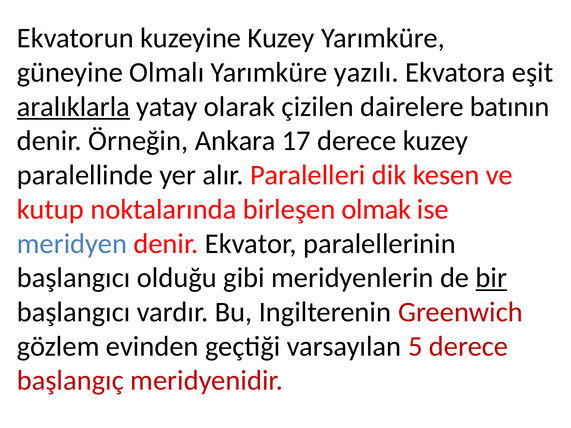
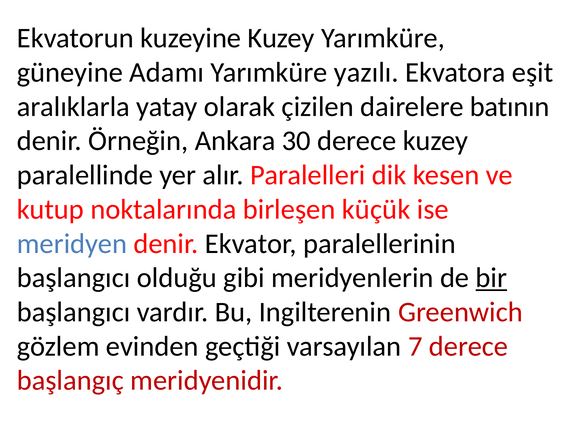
Olmalı: Olmalı -> Adamı
aralıklarla underline: present -> none
17: 17 -> 30
olmak: olmak -> küçük
5: 5 -> 7
